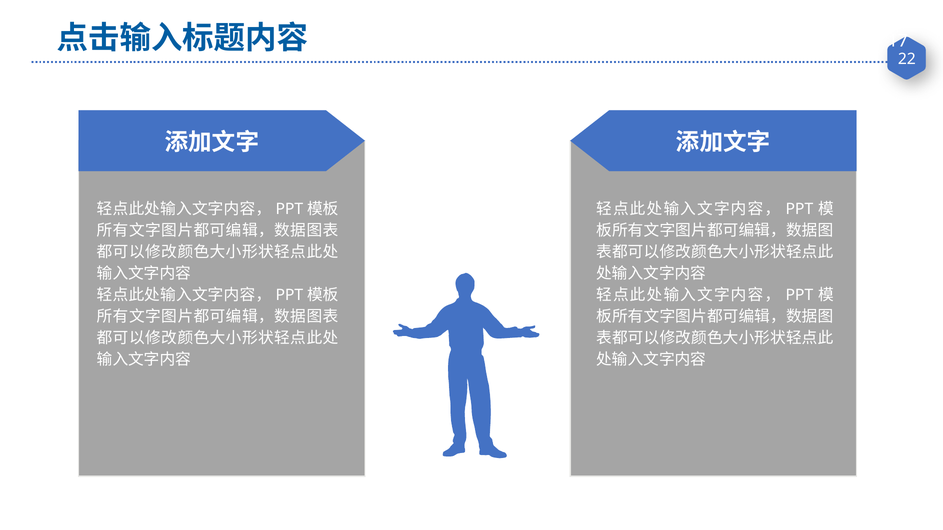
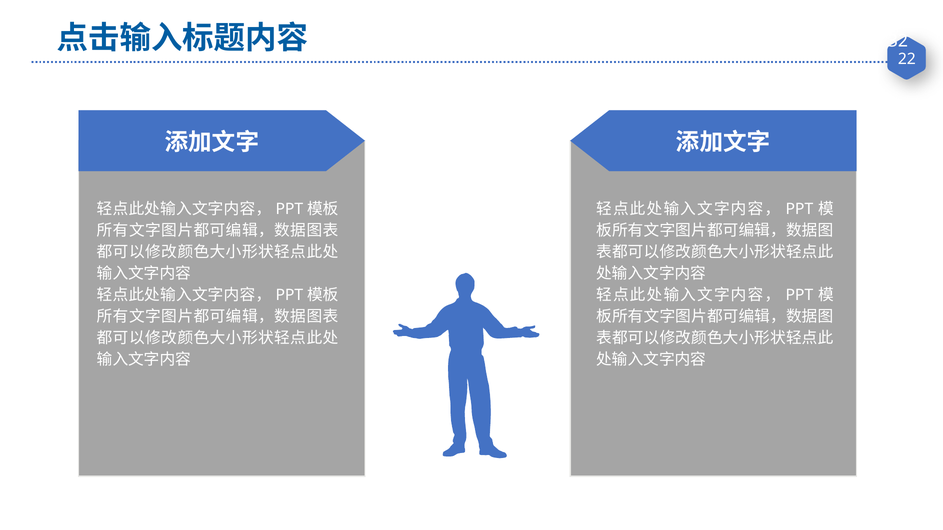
17: 17 -> 32
